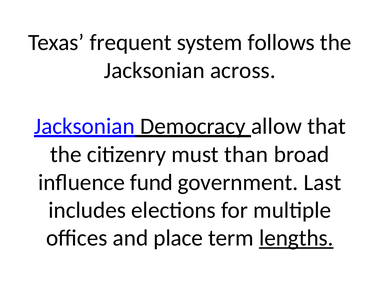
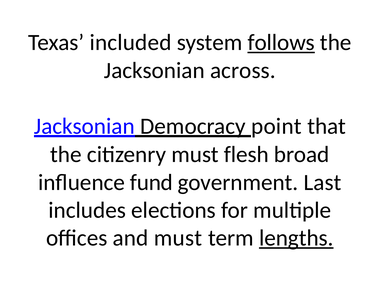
frequent: frequent -> included
follows underline: none -> present
allow: allow -> point
than: than -> flesh
and place: place -> must
